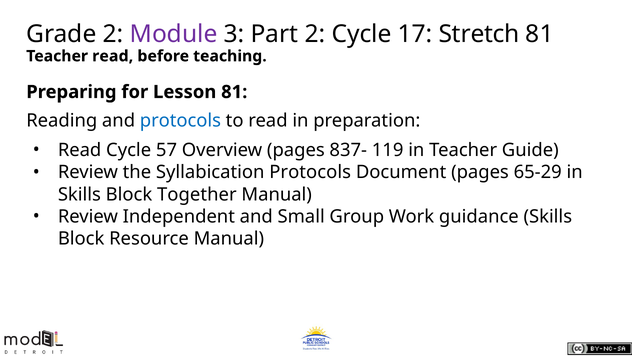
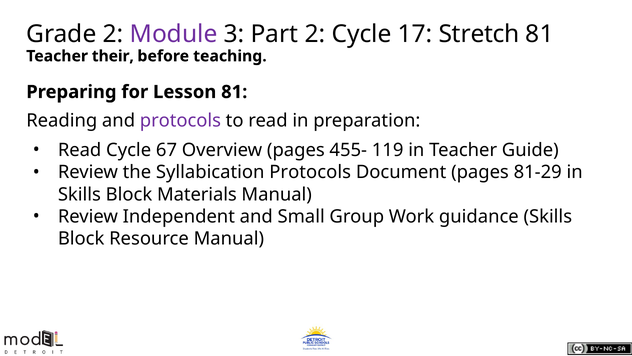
Teacher read: read -> their
protocols at (180, 121) colour: blue -> purple
57: 57 -> 67
837-: 837- -> 455-
65-29: 65-29 -> 81-29
Together: Together -> Materials
